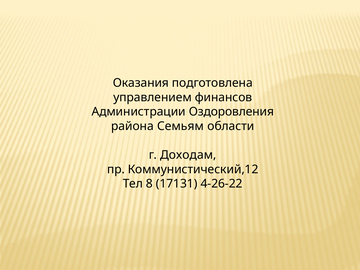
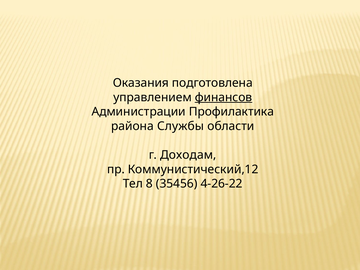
финансов underline: none -> present
Оздоровления: Оздоровления -> Профилактика
Семьям: Семьям -> Службы
17131: 17131 -> 35456
